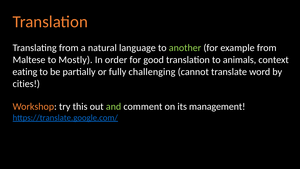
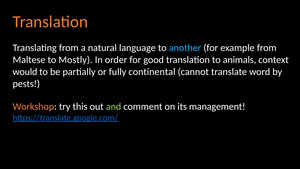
another colour: light green -> light blue
eating: eating -> would
challenging: challenging -> continental
cities: cities -> pests
